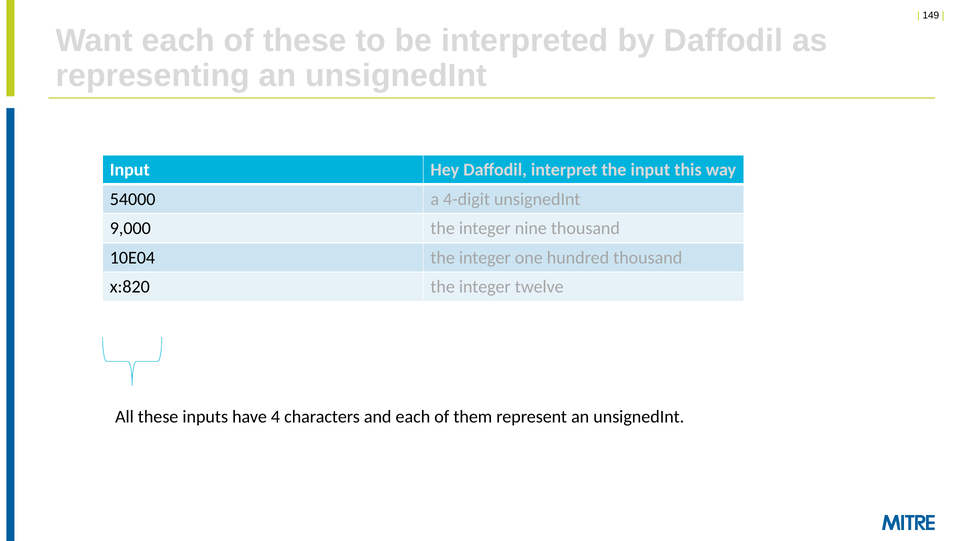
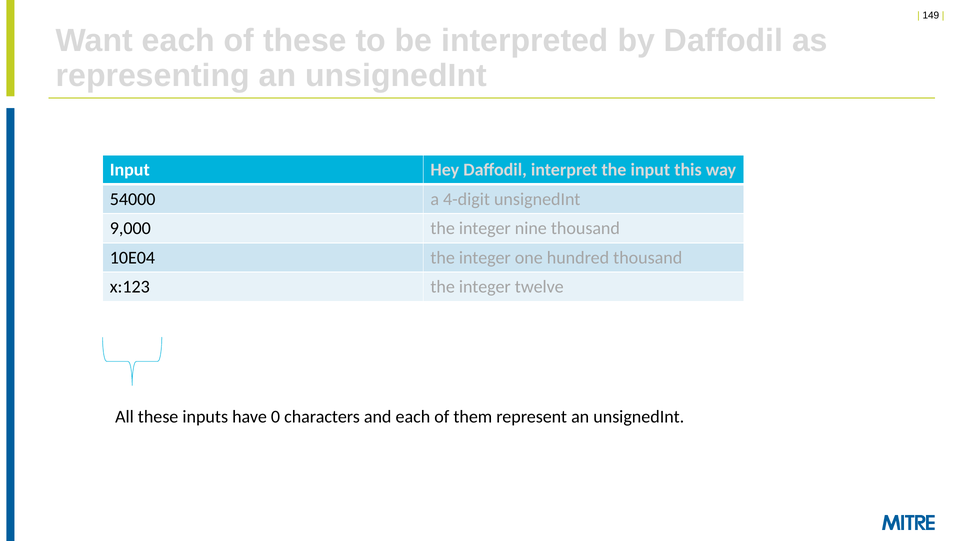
x:820: x:820 -> x:123
4: 4 -> 0
